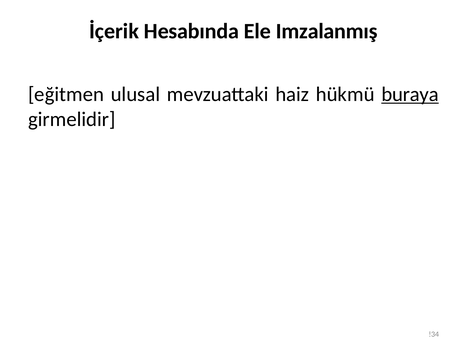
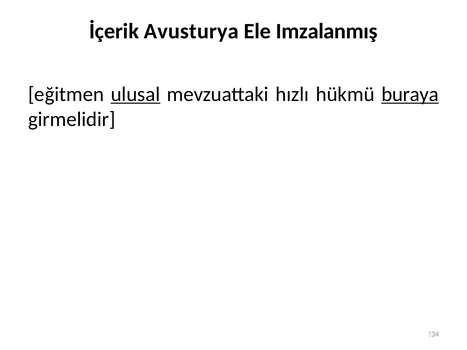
Hesabında: Hesabında -> Avusturya
ulusal underline: none -> present
haiz: haiz -> hızlı
